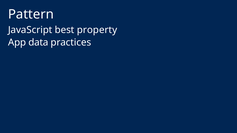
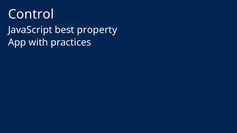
Pattern: Pattern -> Control
data: data -> with
